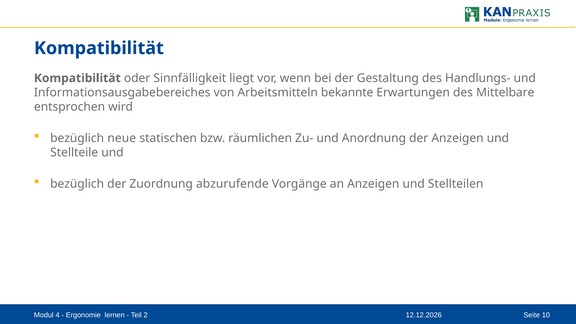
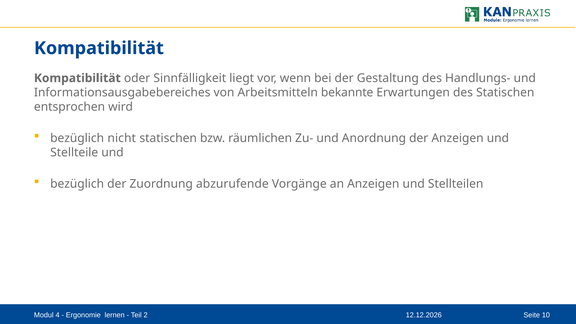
des Mittelbare: Mittelbare -> Statischen
neue: neue -> nicht
